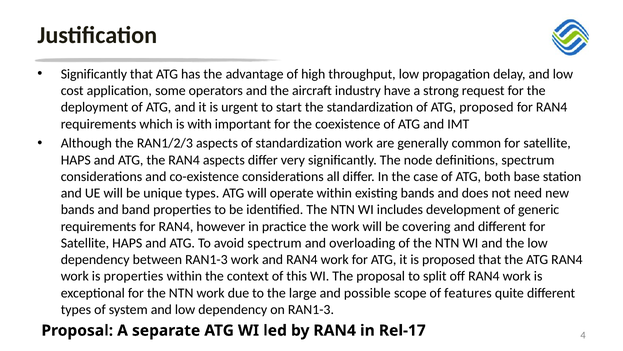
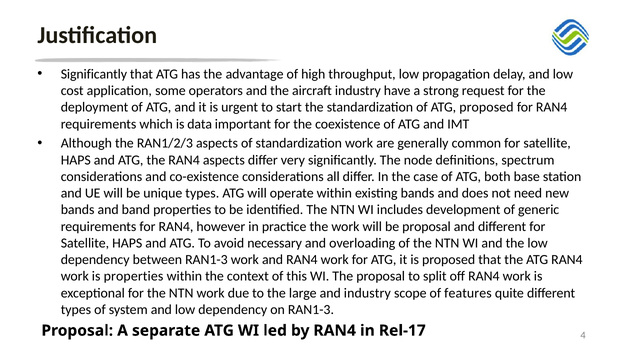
with: with -> data
be covering: covering -> proposal
avoid spectrum: spectrum -> necessary
and possible: possible -> industry
